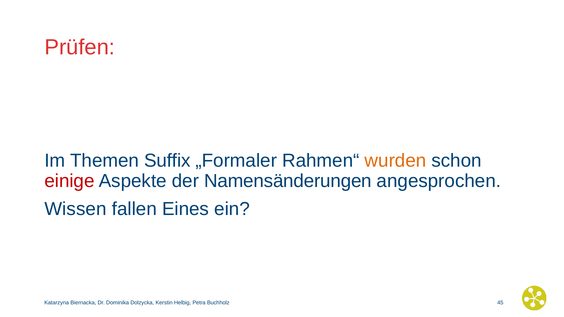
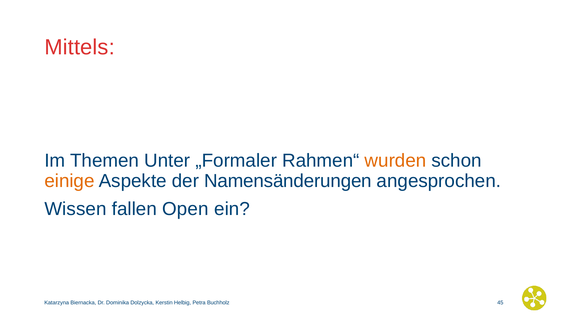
Prüfen: Prüfen -> Mittels
Suffix: Suffix -> Unter
einige colour: red -> orange
Eines: Eines -> Open
